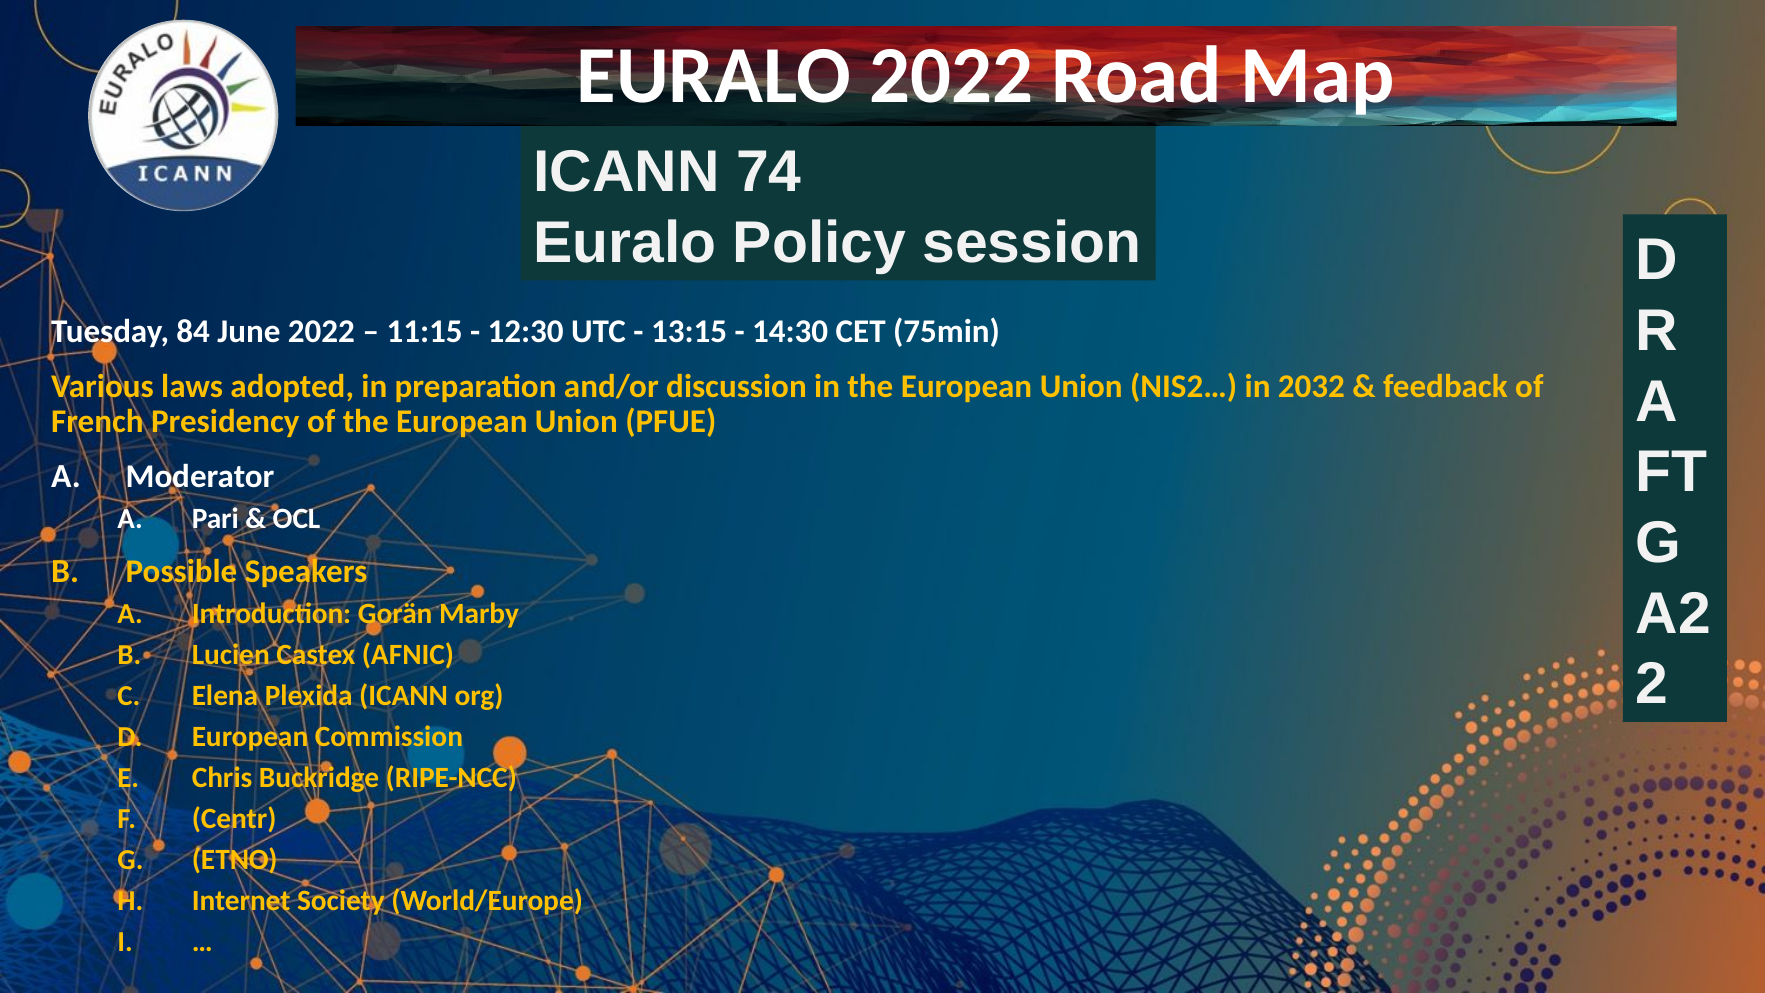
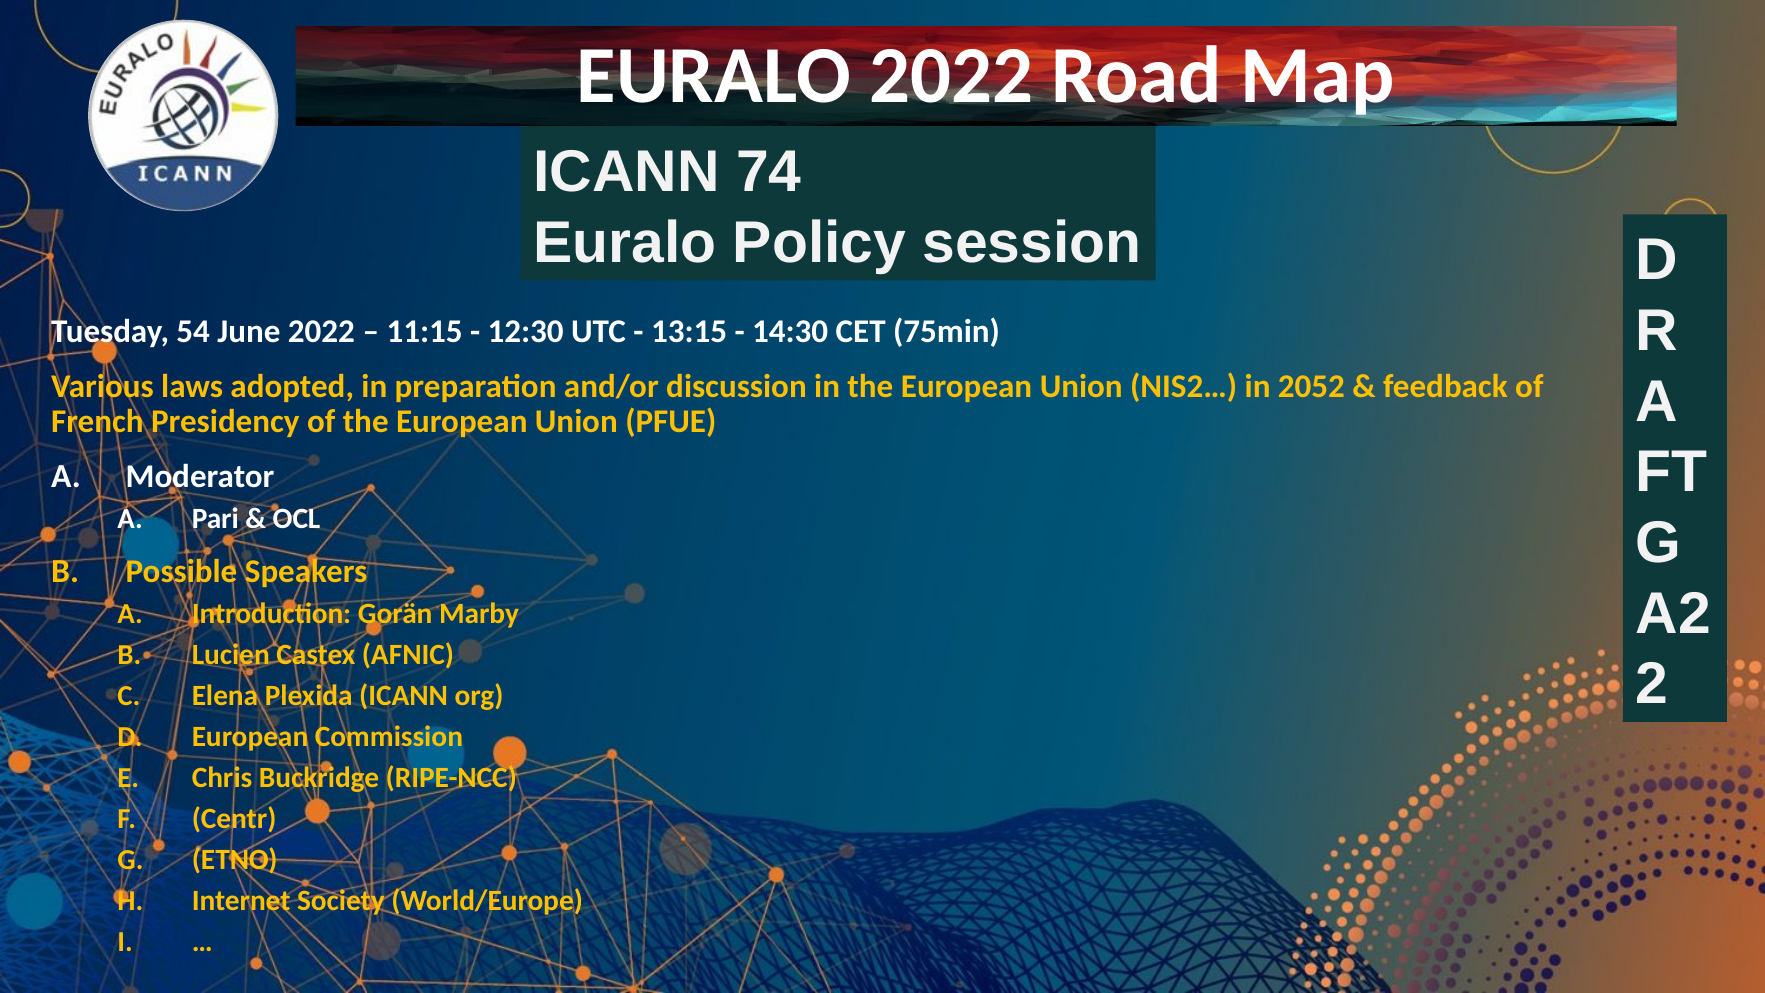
84: 84 -> 54
2032: 2032 -> 2052
